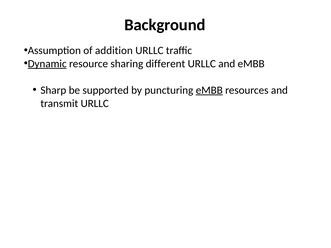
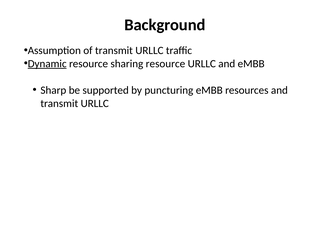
of addition: addition -> transmit
sharing different: different -> resource
eMBB at (209, 90) underline: present -> none
